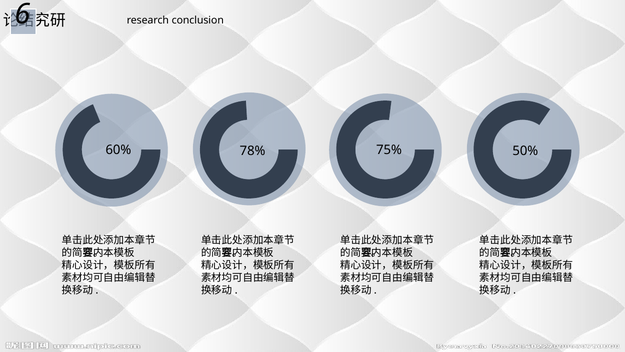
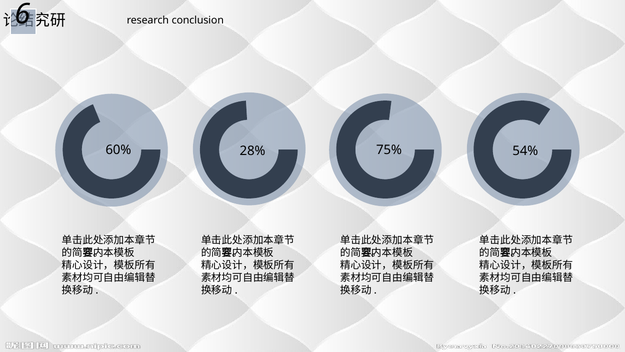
78%: 78% -> 28%
50%: 50% -> 54%
